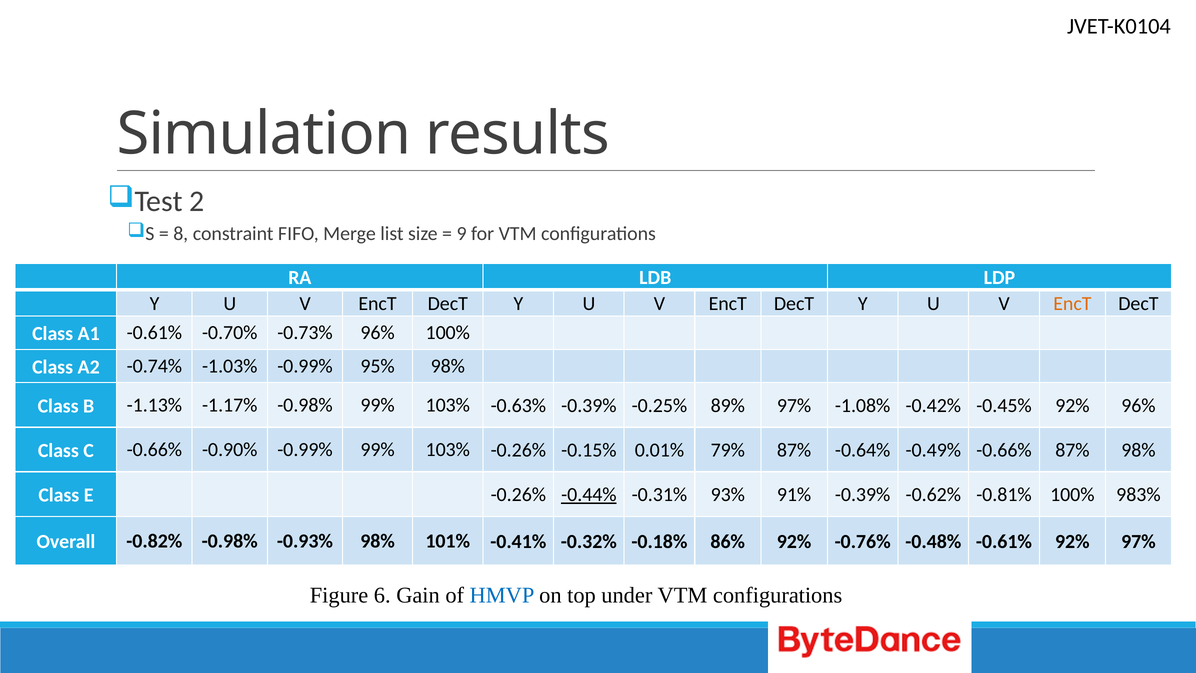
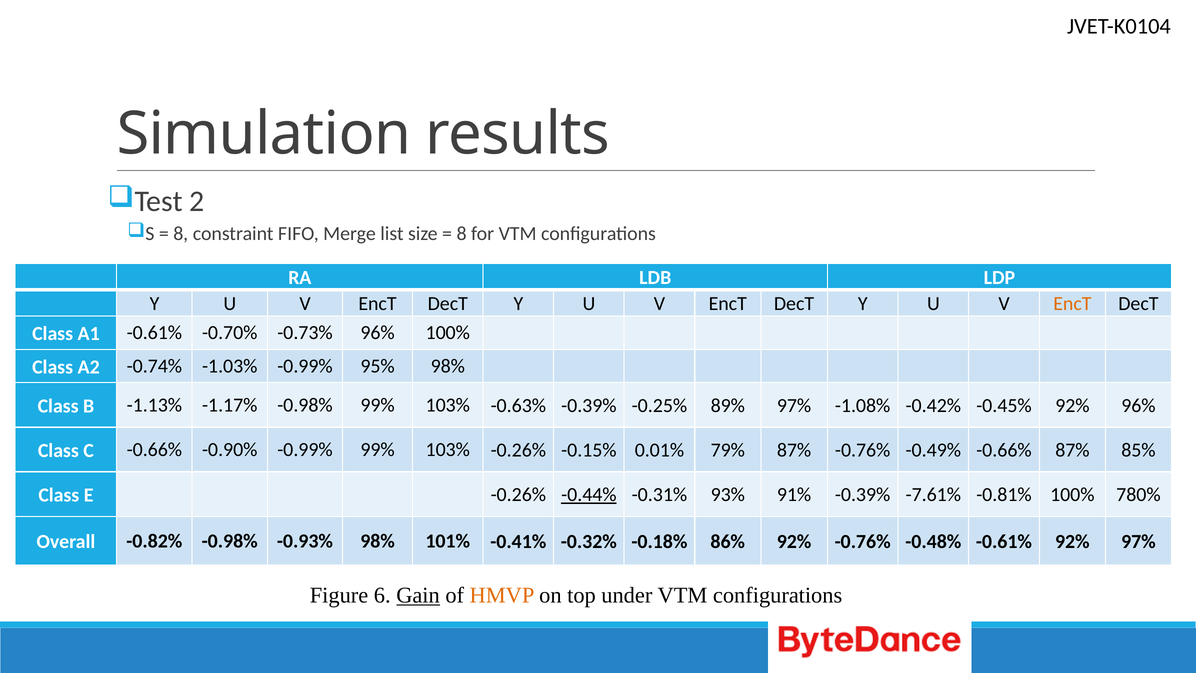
9 at (462, 233): 9 -> 8
87% -0.64%: -0.64% -> -0.76%
87% 98%: 98% -> 85%
-0.62%: -0.62% -> -7.61%
983%: 983% -> 780%
Gain underline: none -> present
HMVP colour: blue -> orange
